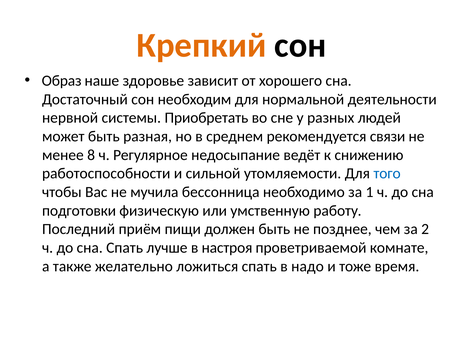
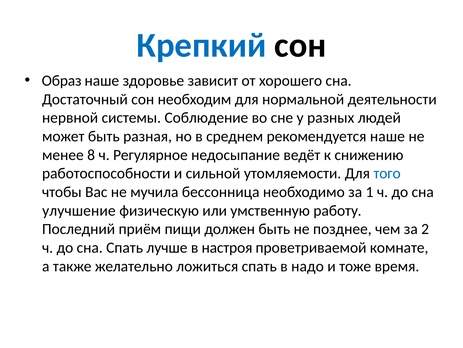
Крепкий colour: orange -> blue
Приобретать: Приобретать -> Соблюдение
рекомендуется связи: связи -> наше
подготовки: подготовки -> улучшение
